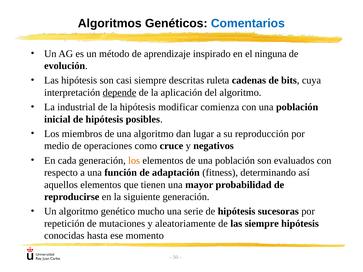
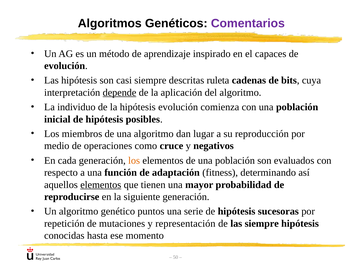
Comentarios colour: blue -> purple
ninguna: ninguna -> capaces
industrial: industrial -> individuo
hipótesis modificar: modificar -> evolución
elementos at (101, 185) underline: none -> present
mucho: mucho -> puntos
aleatoriamente: aleatoriamente -> representación
